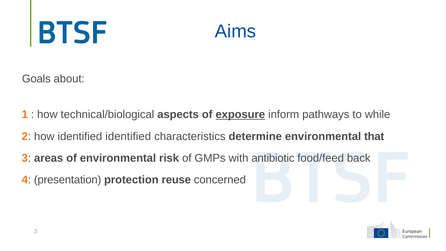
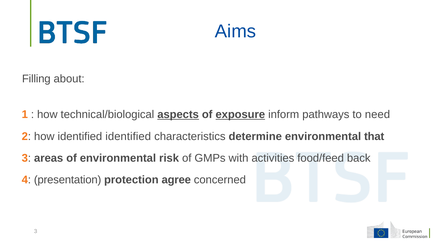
Goals: Goals -> Filling
aspects underline: none -> present
while: while -> need
antibiotic: antibiotic -> activities
reuse: reuse -> agree
